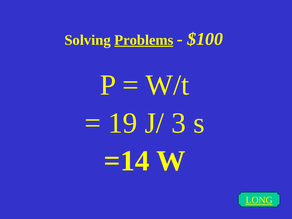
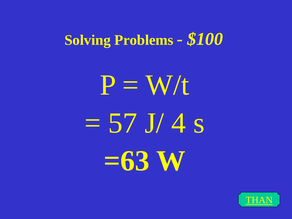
Problems underline: present -> none
19: 19 -> 57
3: 3 -> 4
=14: =14 -> =63
LONG: LONG -> THAN
